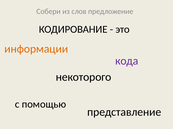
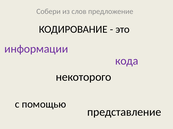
информации colour: orange -> purple
